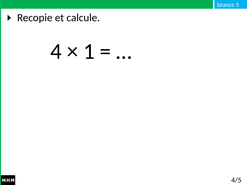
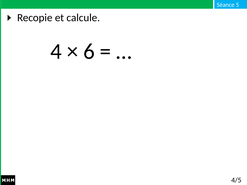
1: 1 -> 6
